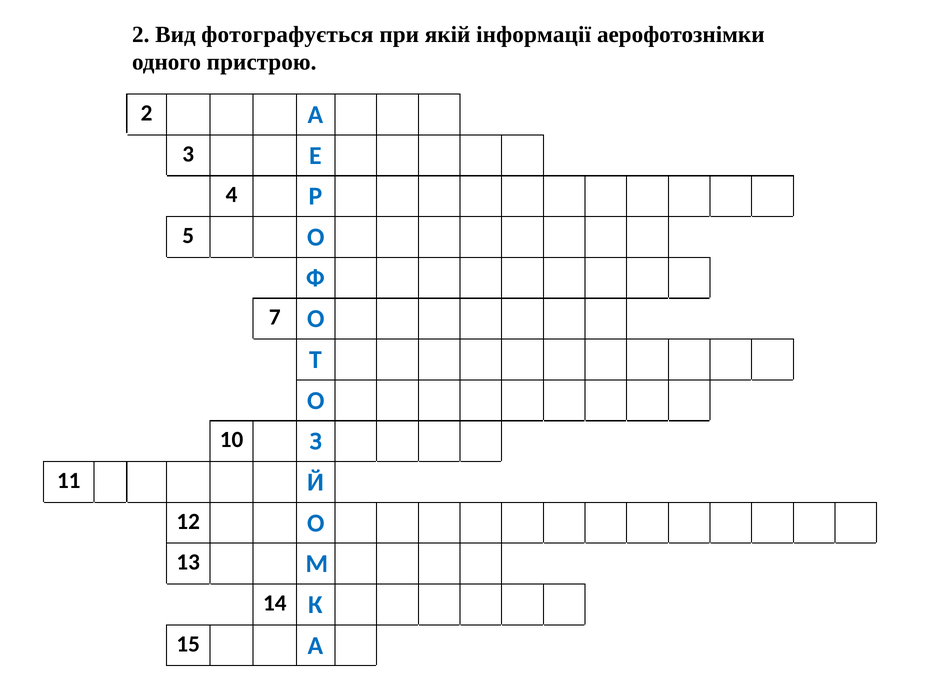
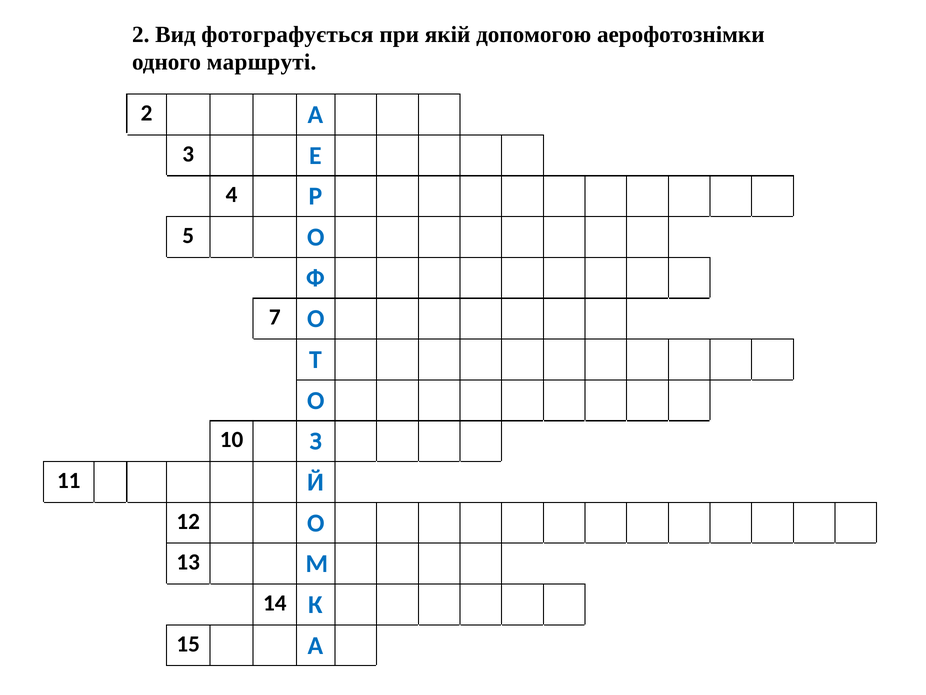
інформації: інформації -> допомогою
пристрою: пристрою -> маршруті
